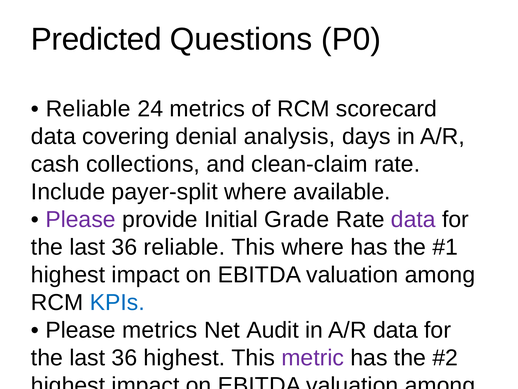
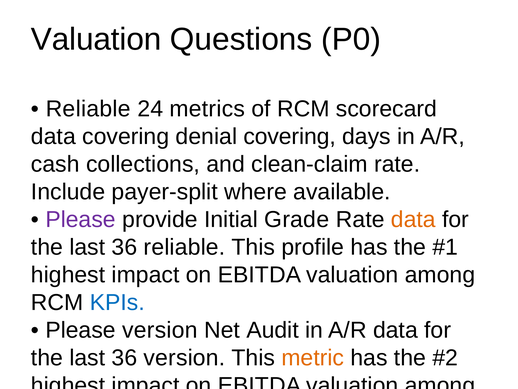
Predicted at (96, 39): Predicted -> Valuation
denial analysis: analysis -> covering
data at (413, 219) colour: purple -> orange
This where: where -> profile
Please metrics: metrics -> version
36 highest: highest -> version
metric at (313, 357) colour: purple -> orange
